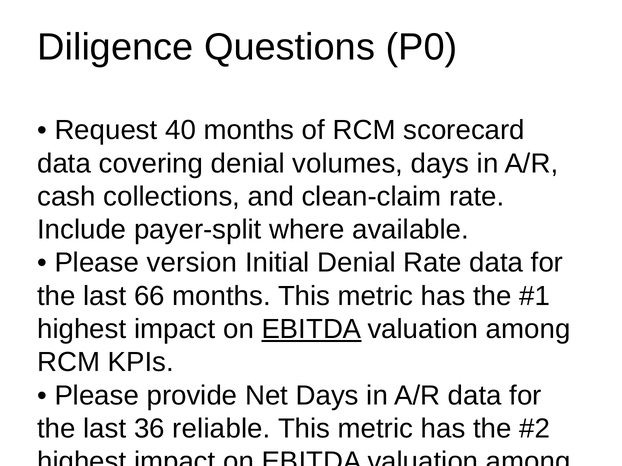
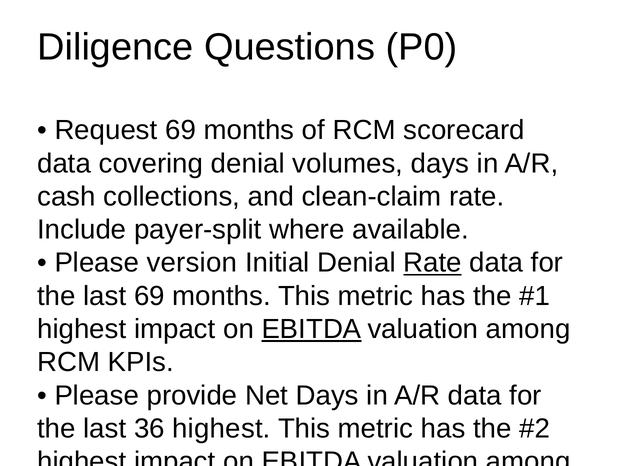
Request 40: 40 -> 69
Rate at (433, 263) underline: none -> present
last 66: 66 -> 69
36 reliable: reliable -> highest
